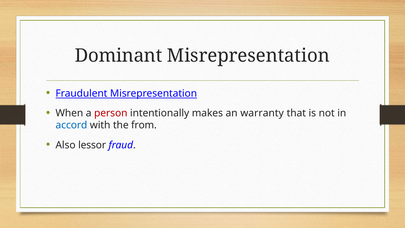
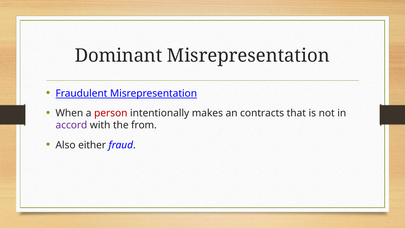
warranty: warranty -> contracts
accord colour: blue -> purple
lessor: lessor -> either
